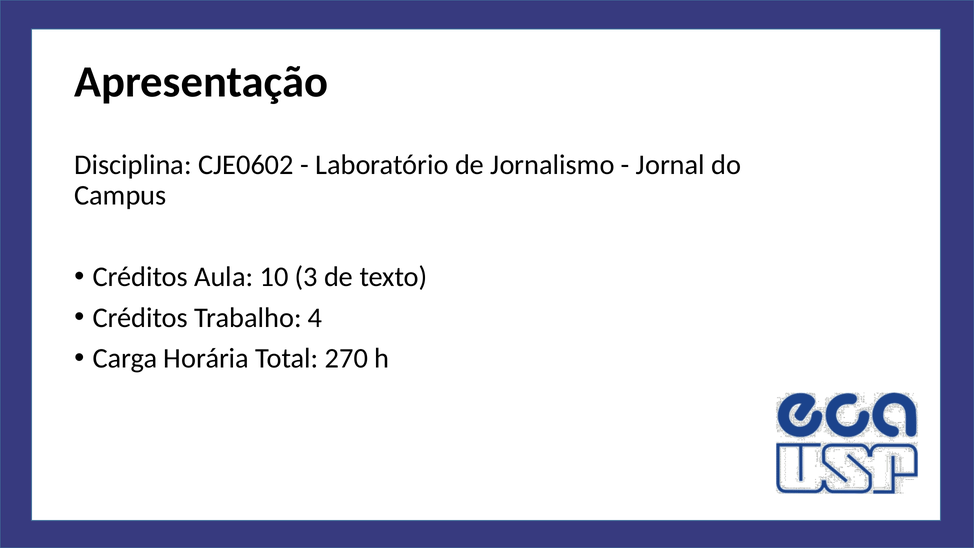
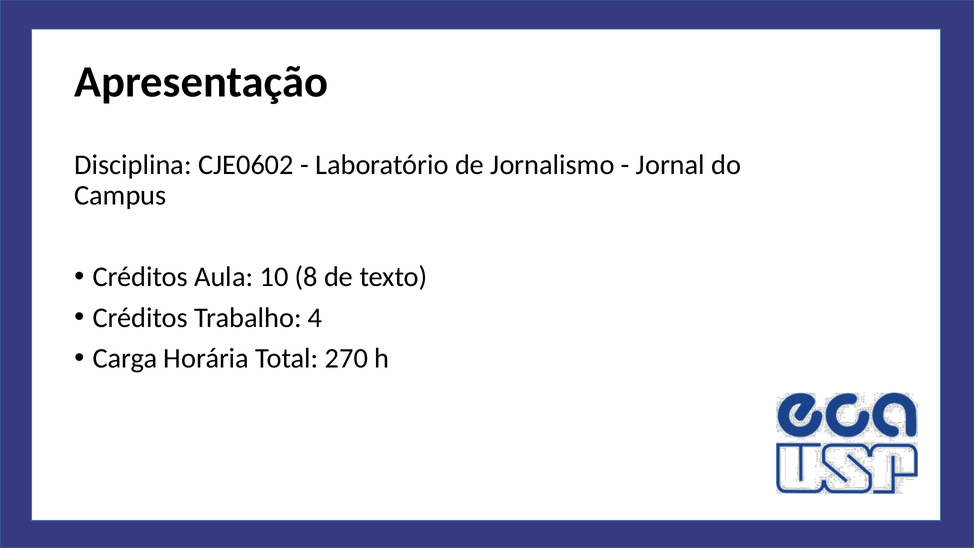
3: 3 -> 8
